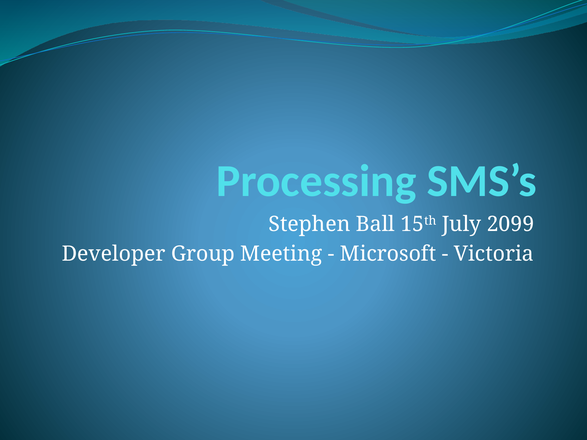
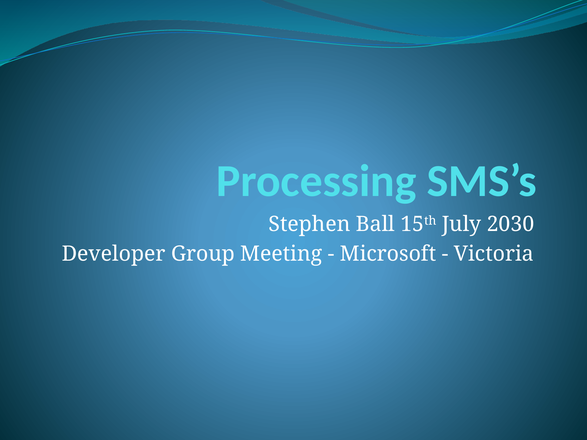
2099: 2099 -> 2030
